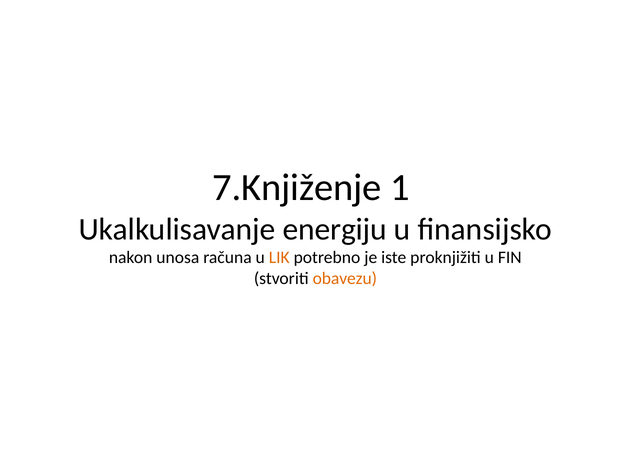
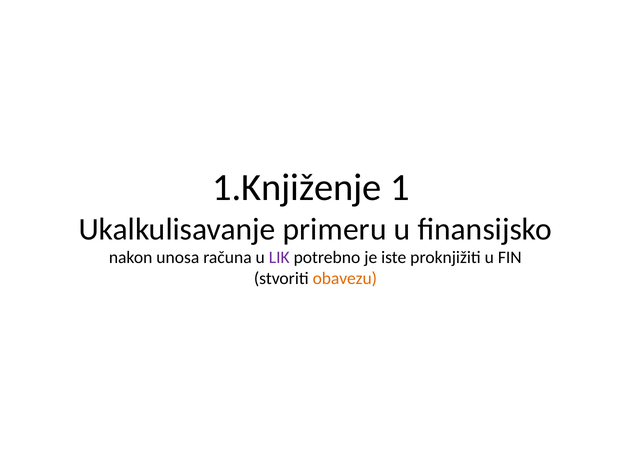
7.Knjiženje: 7.Knjiženje -> 1.Knjiženje
energiju: energiju -> primeru
LIK colour: orange -> purple
